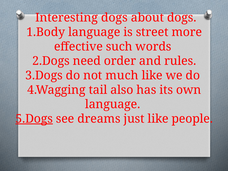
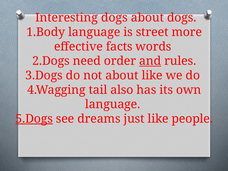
such: such -> facts
and underline: none -> present
not much: much -> about
